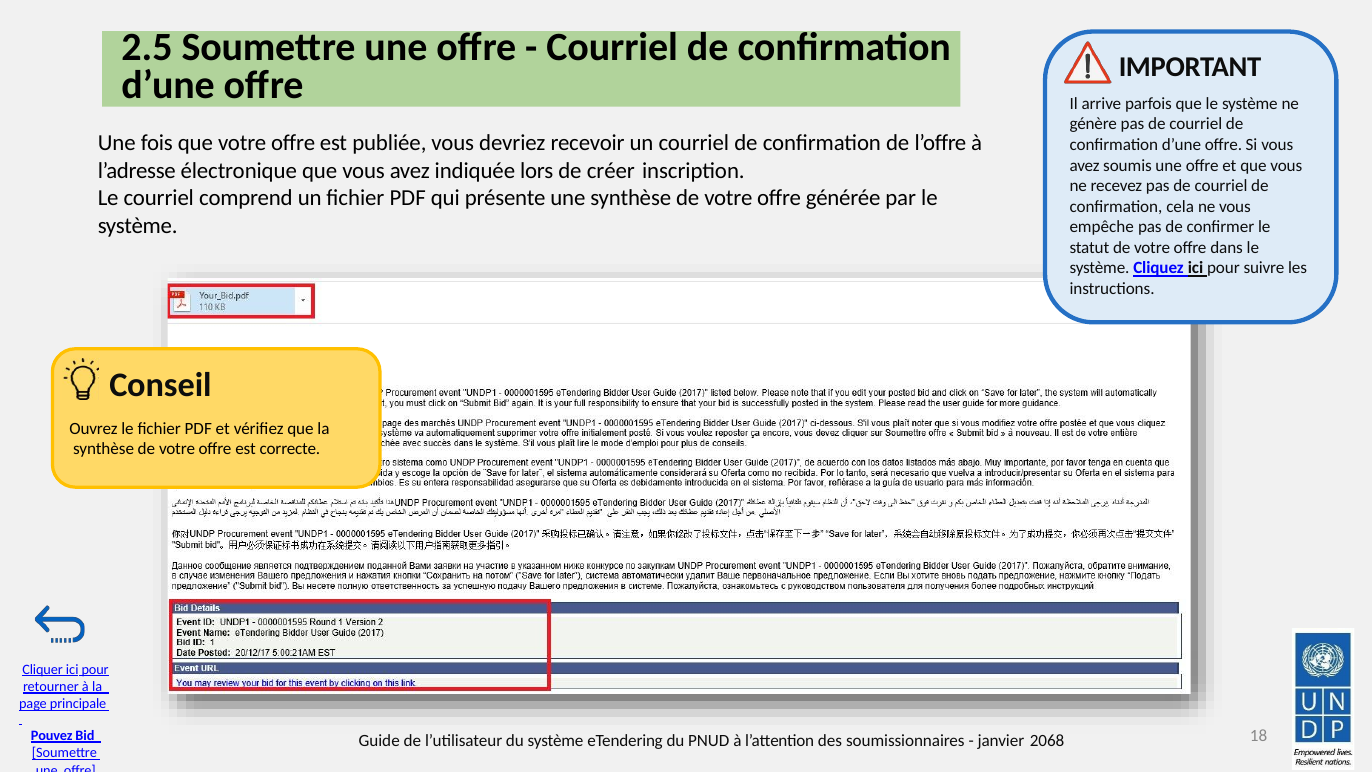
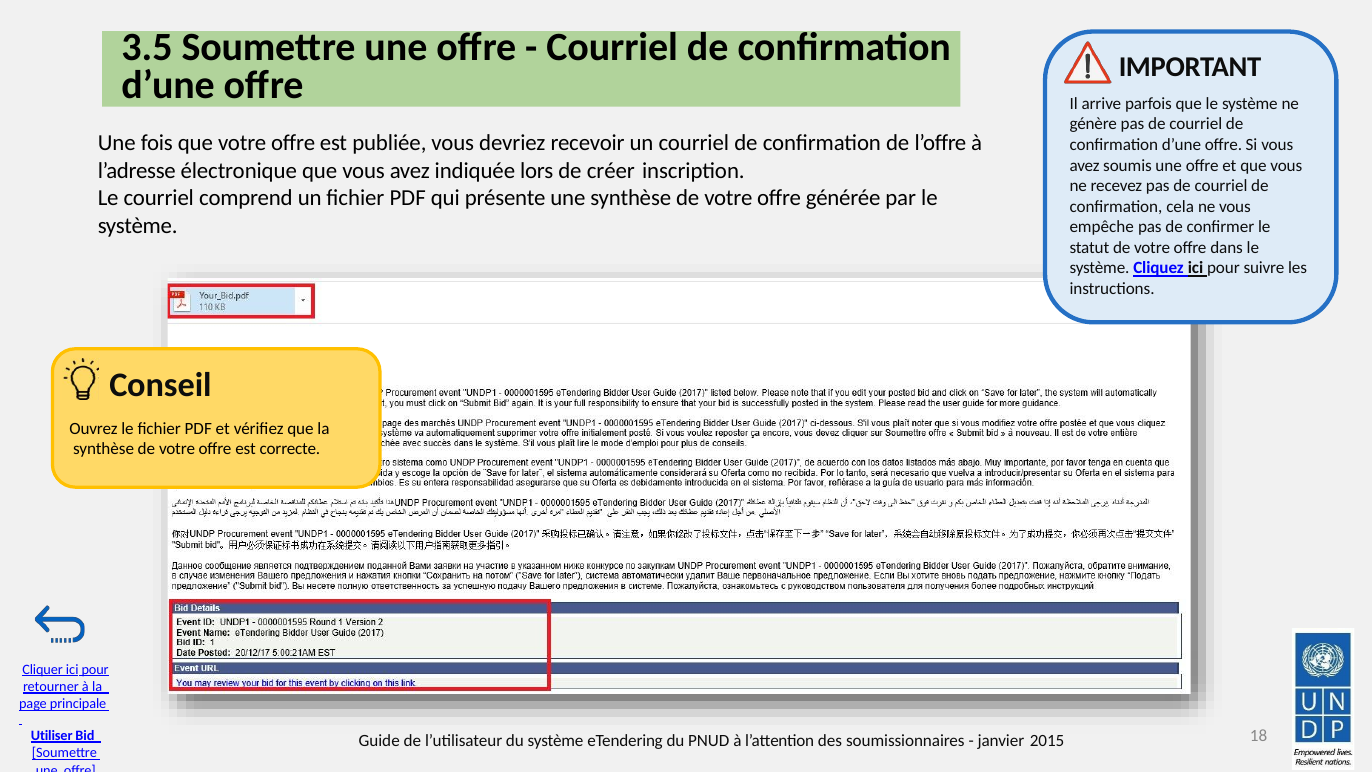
2.5: 2.5 -> 3.5
Pouvez: Pouvez -> Utiliser
2068: 2068 -> 2015
